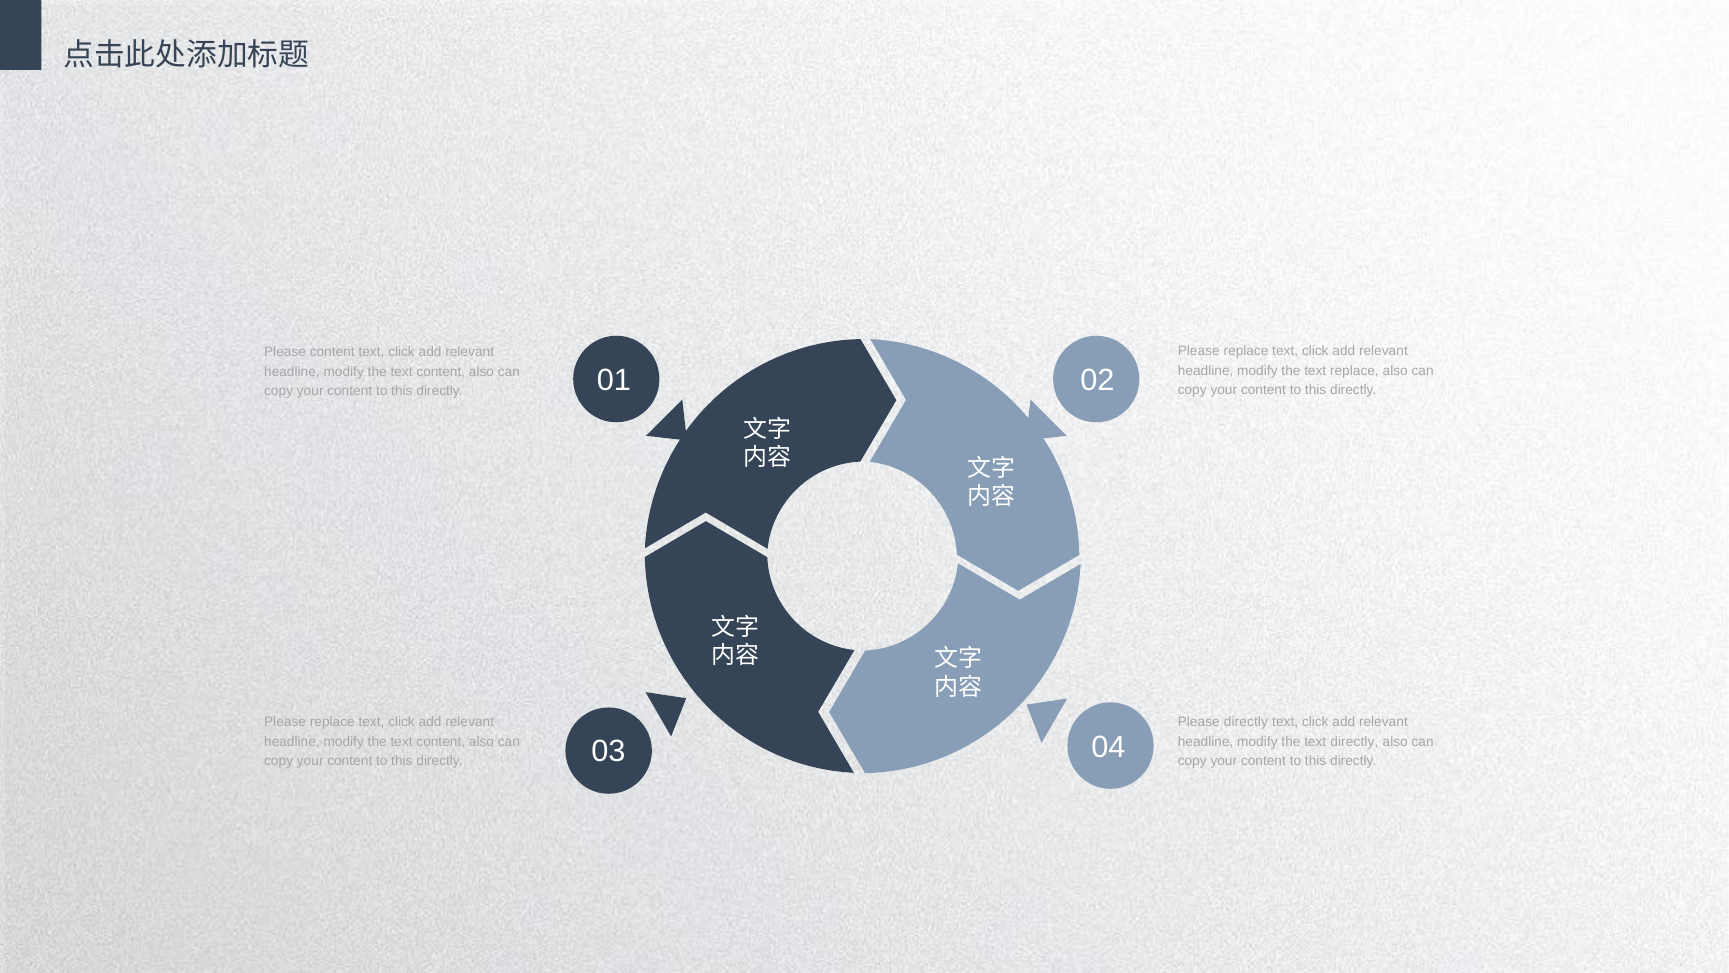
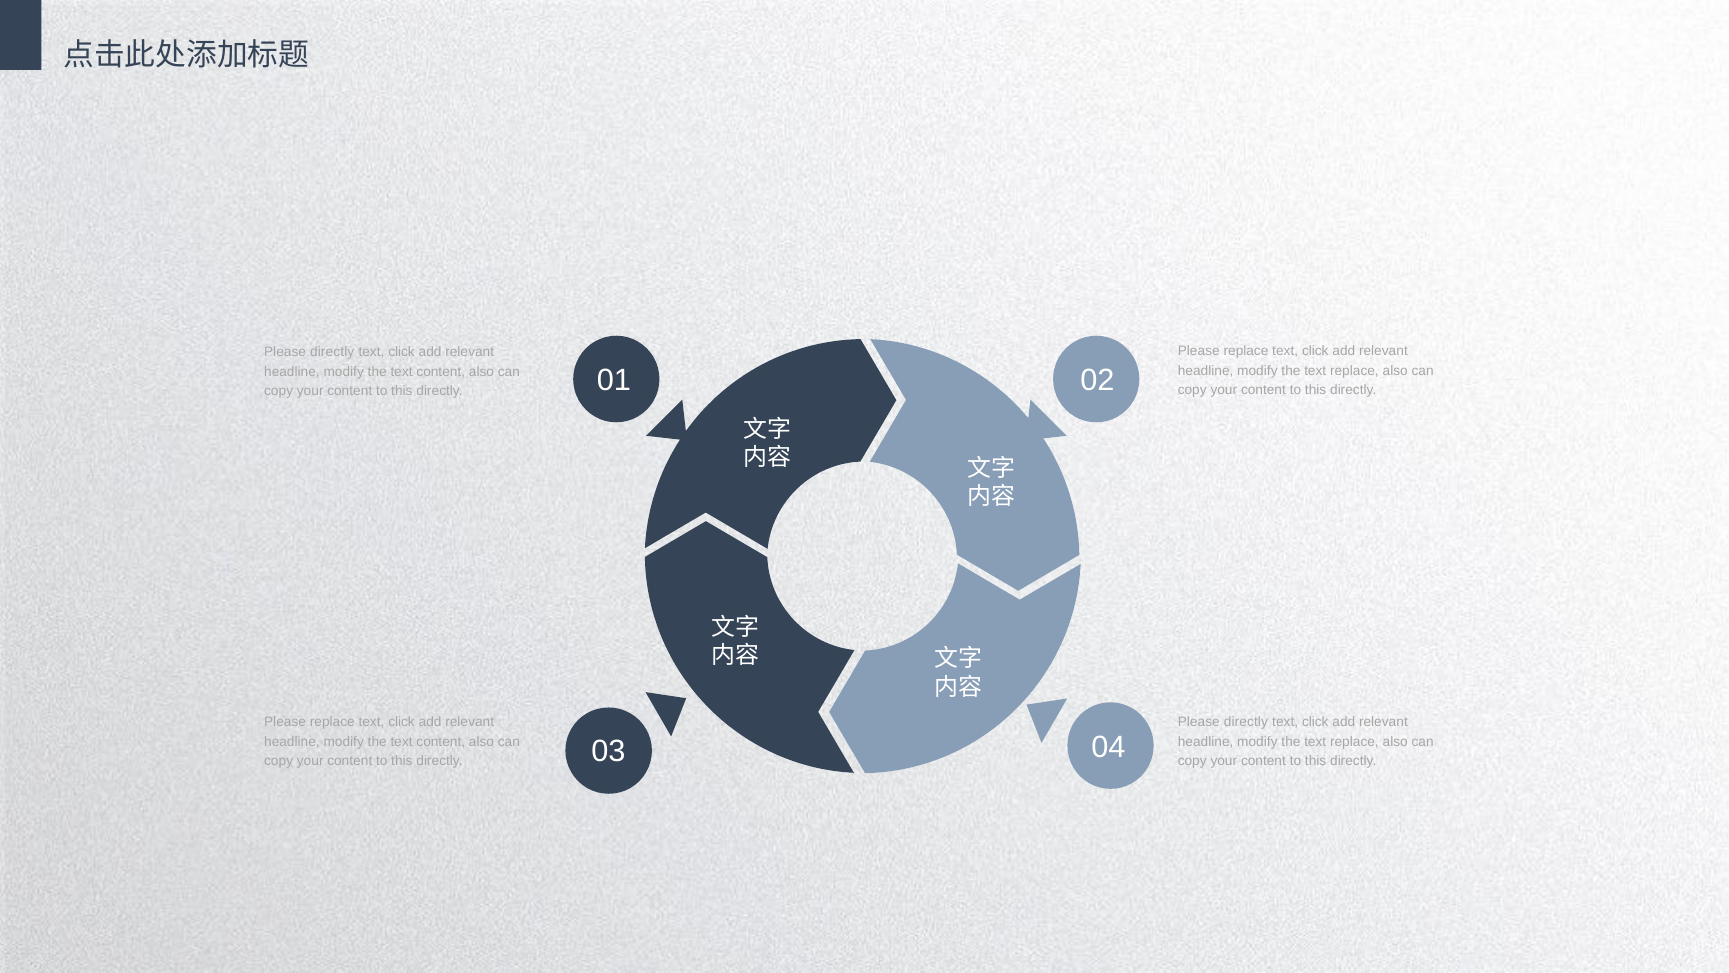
content at (332, 352): content -> directly
directly at (1354, 741): directly -> replace
